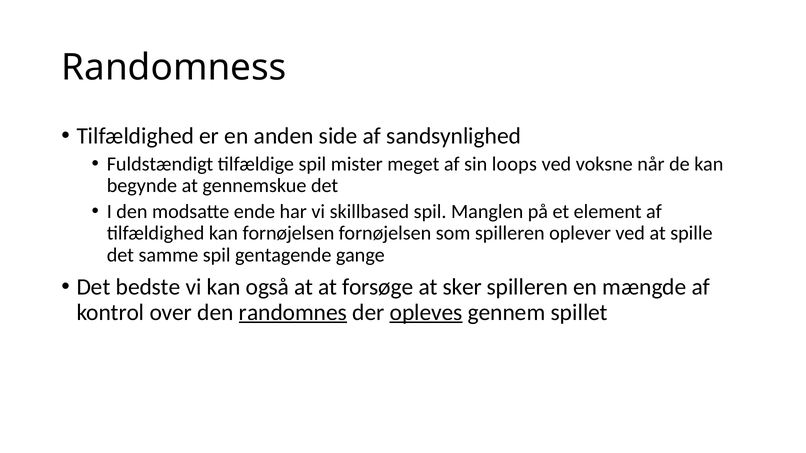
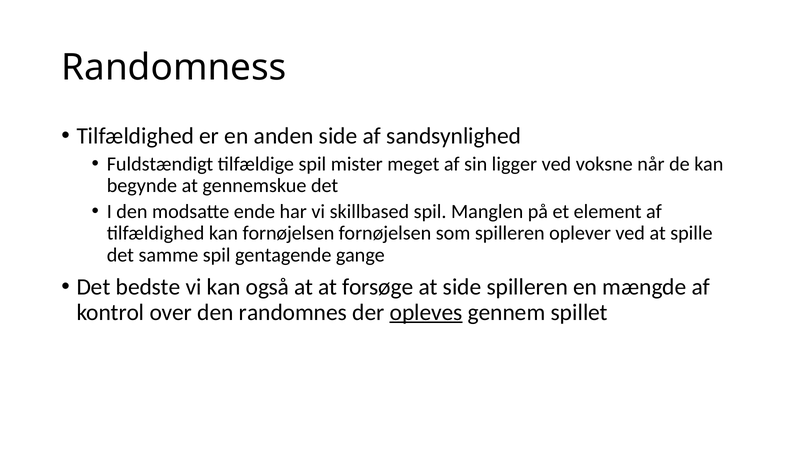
loops: loops -> ligger
at sker: sker -> side
randomnes underline: present -> none
